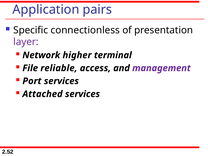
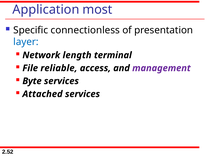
pairs: pairs -> most
layer colour: purple -> blue
higher: higher -> length
Port: Port -> Byte
